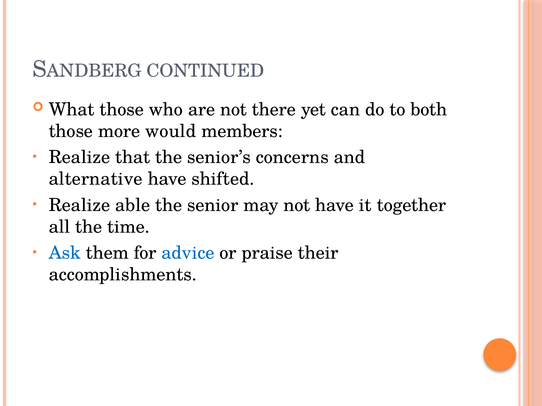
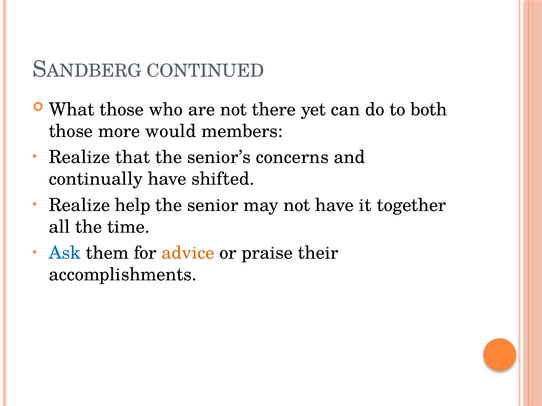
alternative: alternative -> continually
able: able -> help
advice colour: blue -> orange
